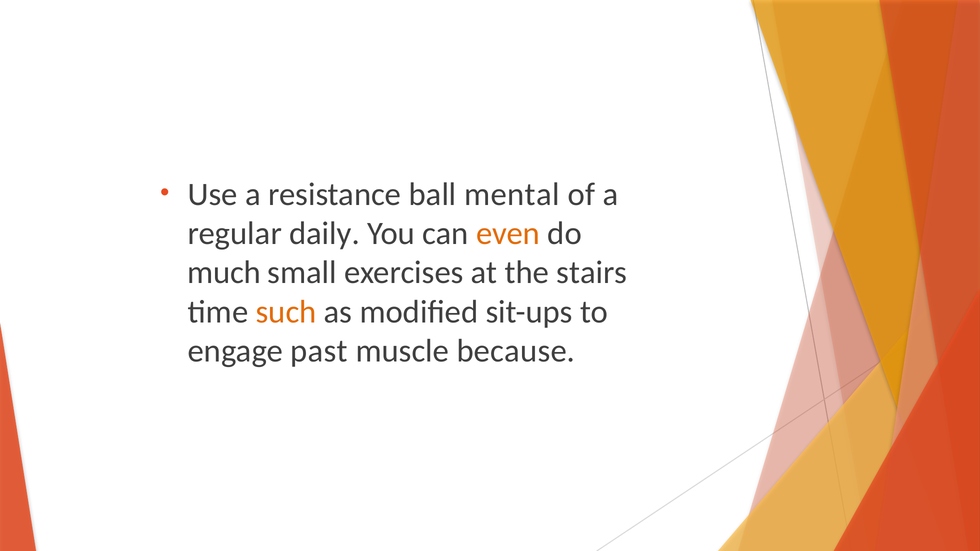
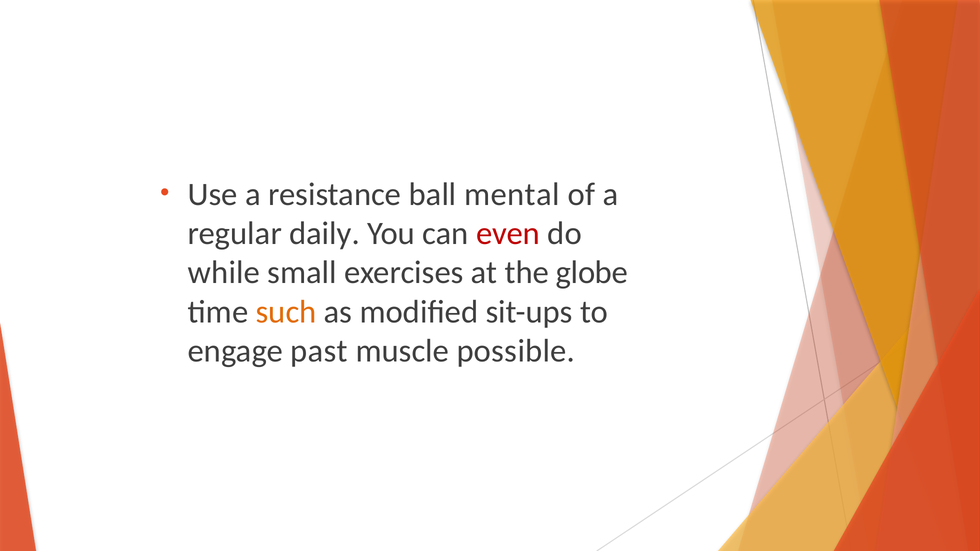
even colour: orange -> red
much: much -> while
stairs: stairs -> globe
because: because -> possible
